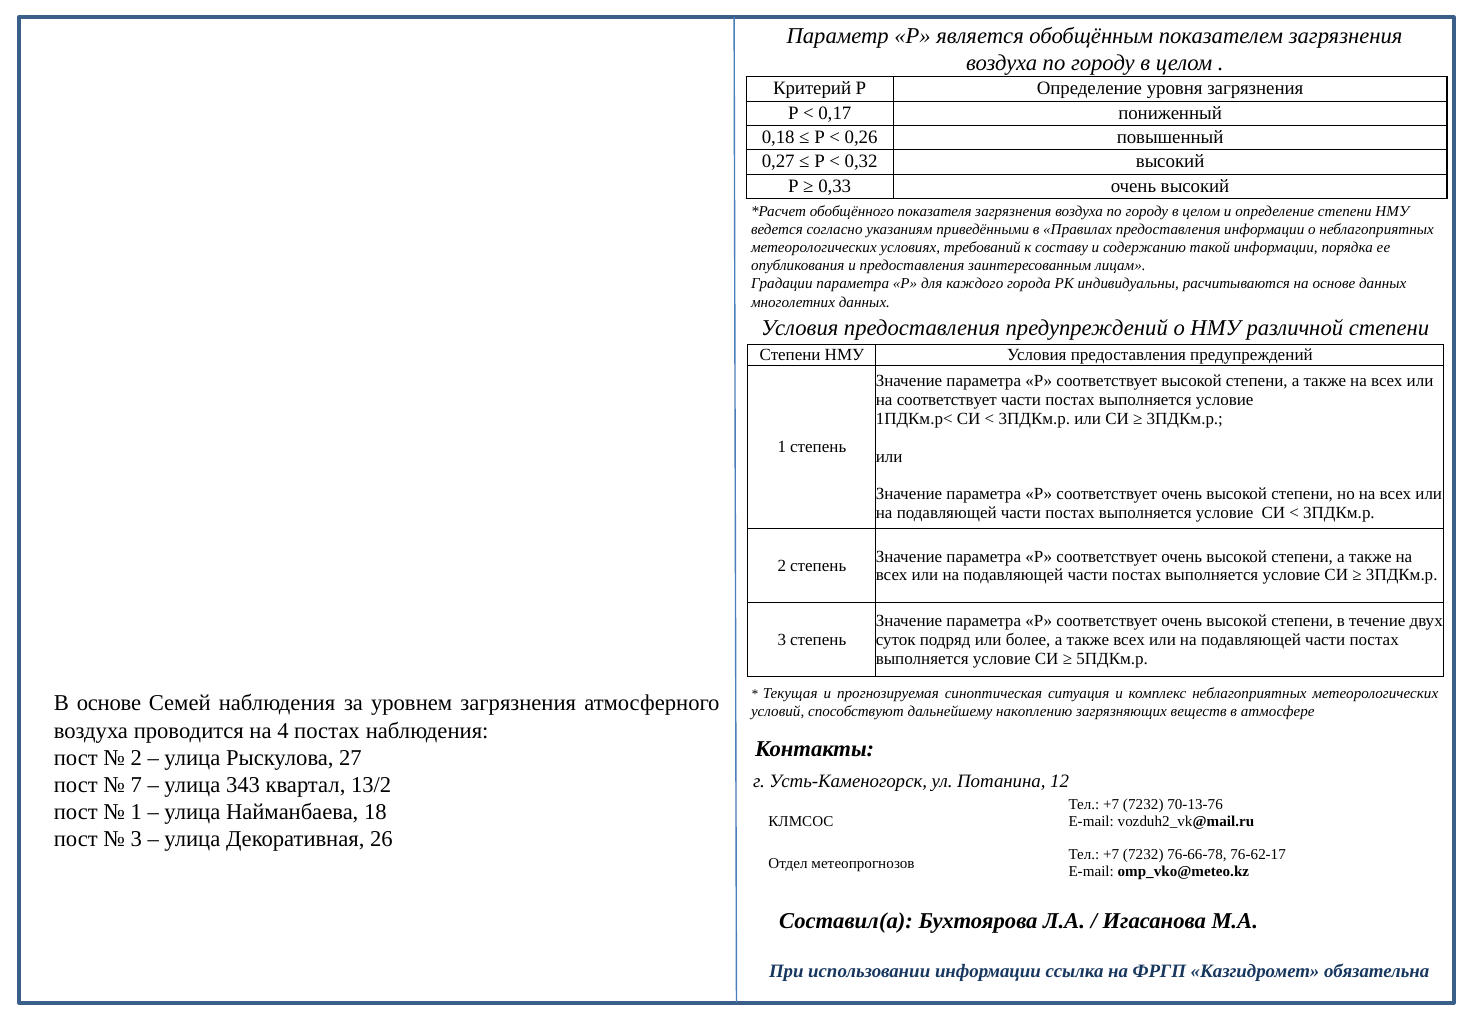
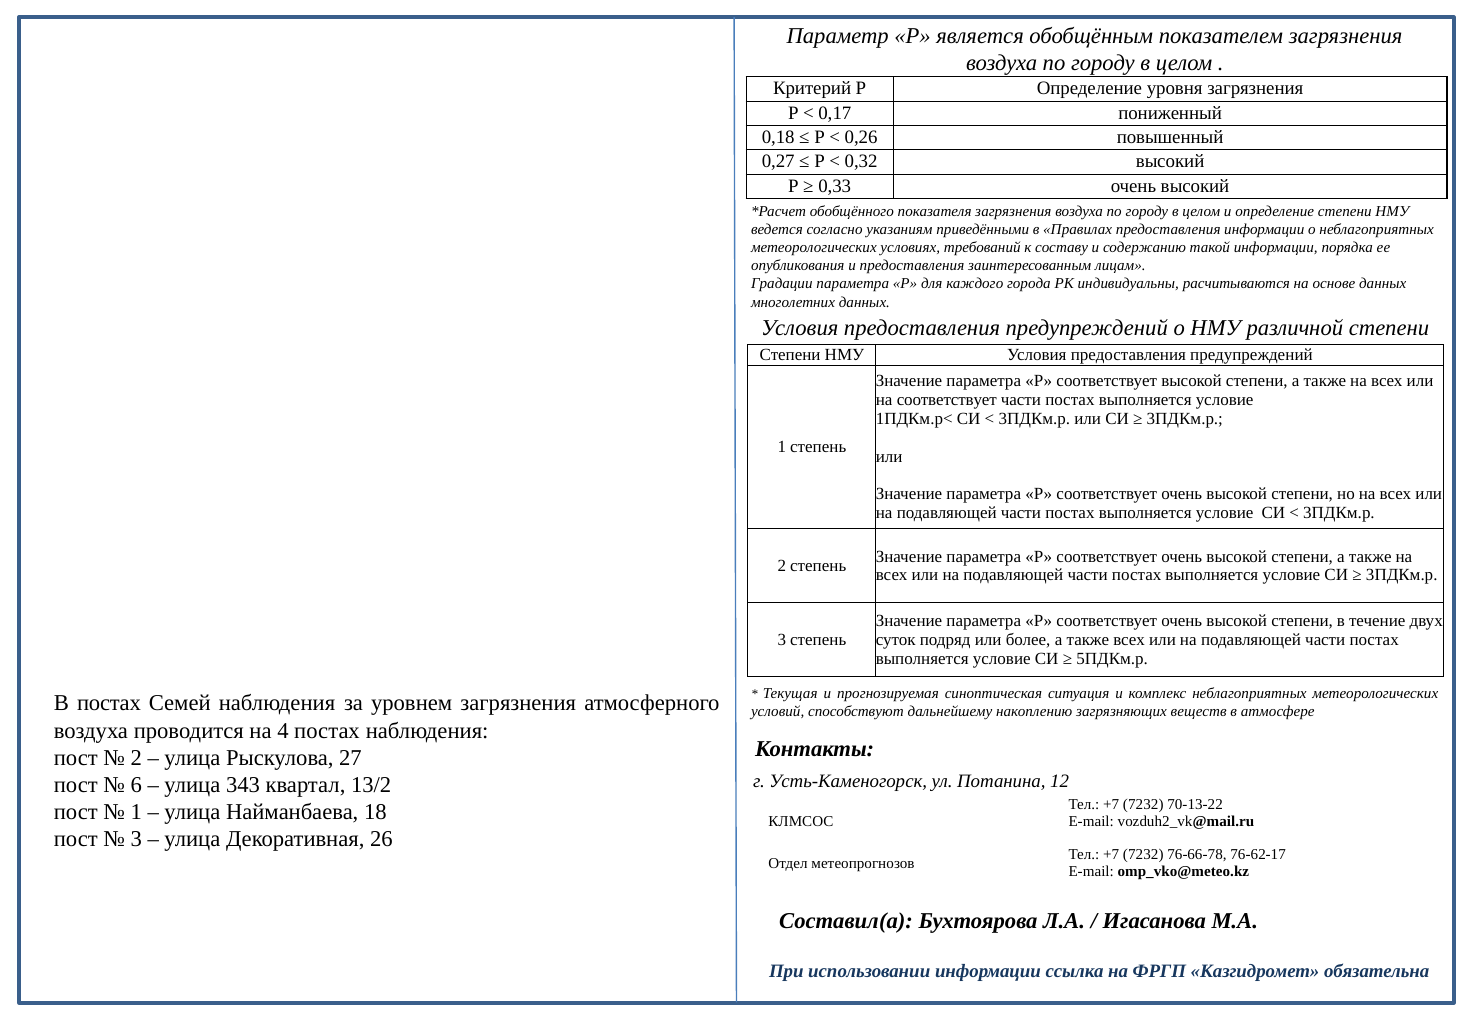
В основе: основе -> постах
7: 7 -> 6
70-13-76: 70-13-76 -> 70-13-22
